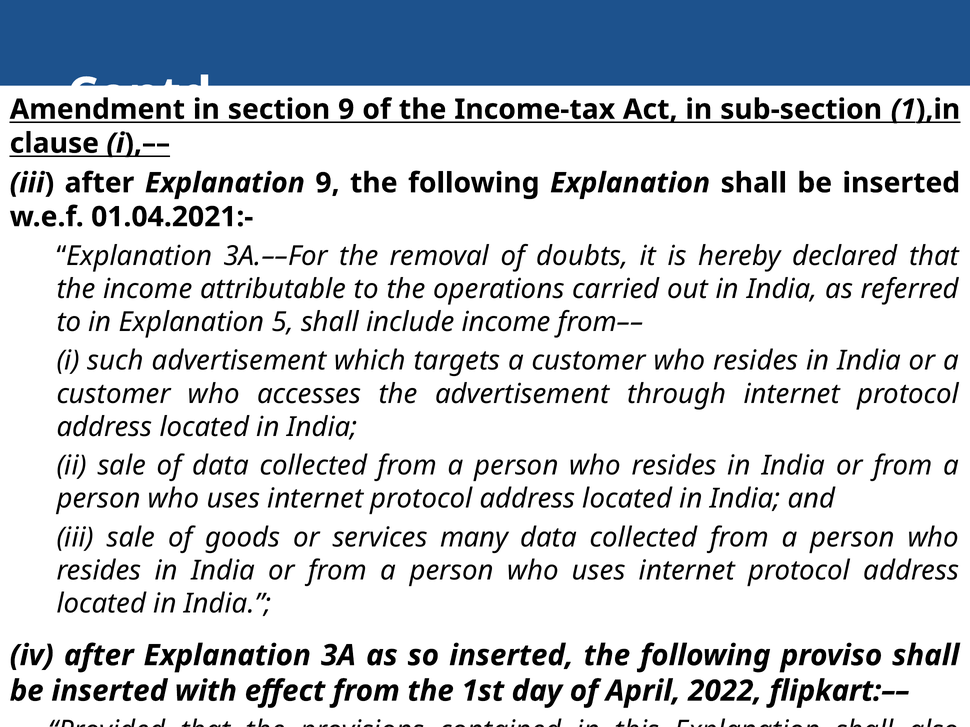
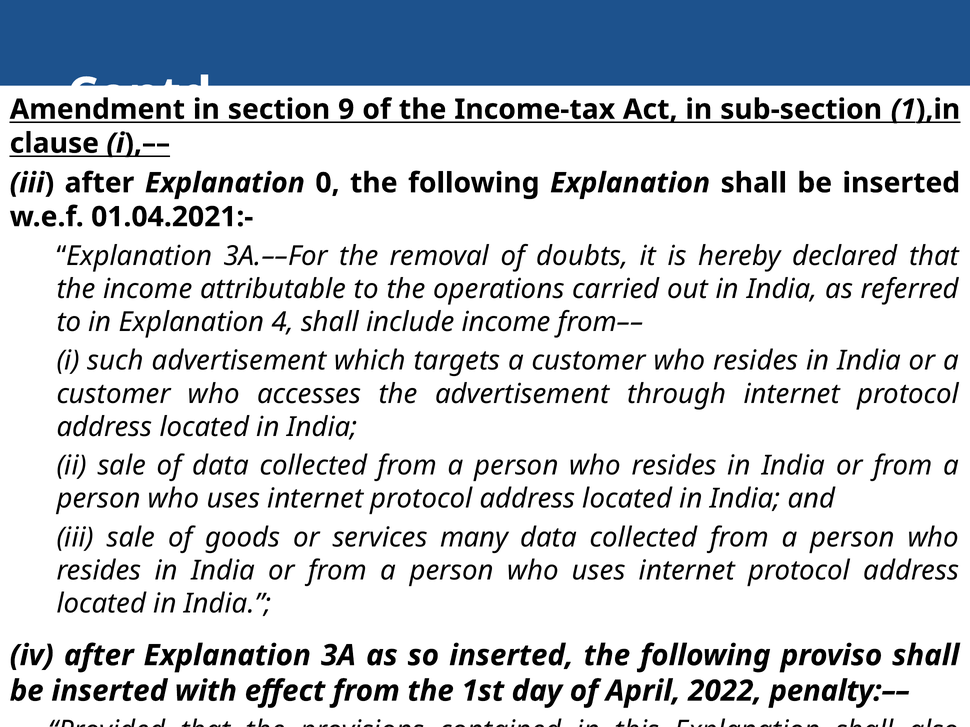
Explanation 9: 9 -> 0
5: 5 -> 4
flipkart:––: flipkart:–– -> penalty:––
